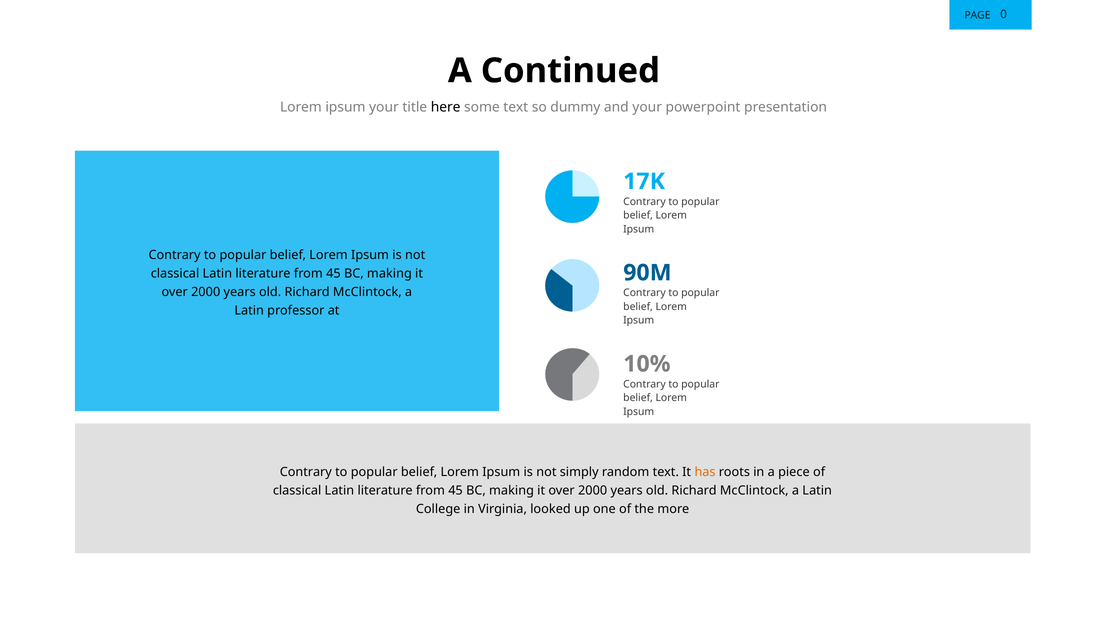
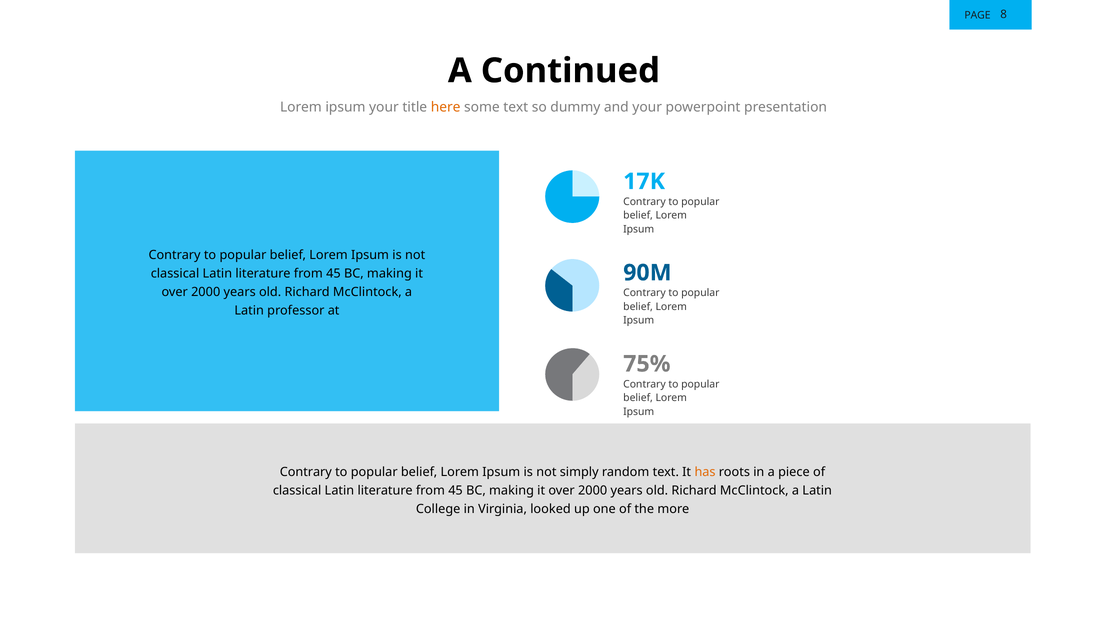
0: 0 -> 8
here colour: black -> orange
10%: 10% -> 75%
